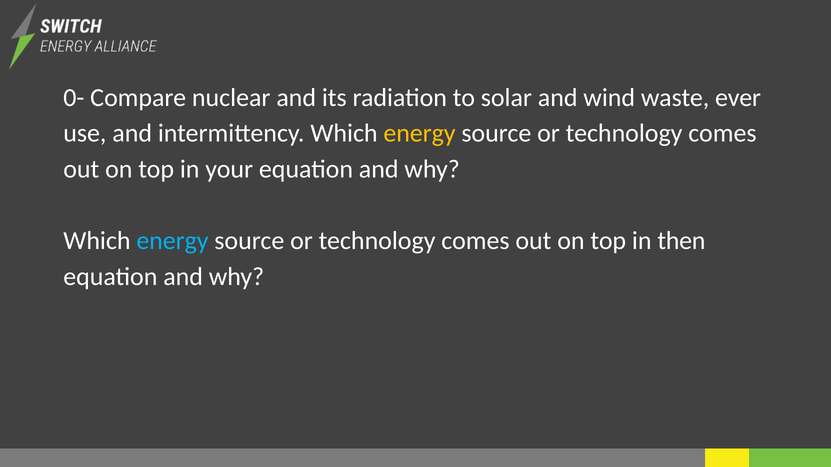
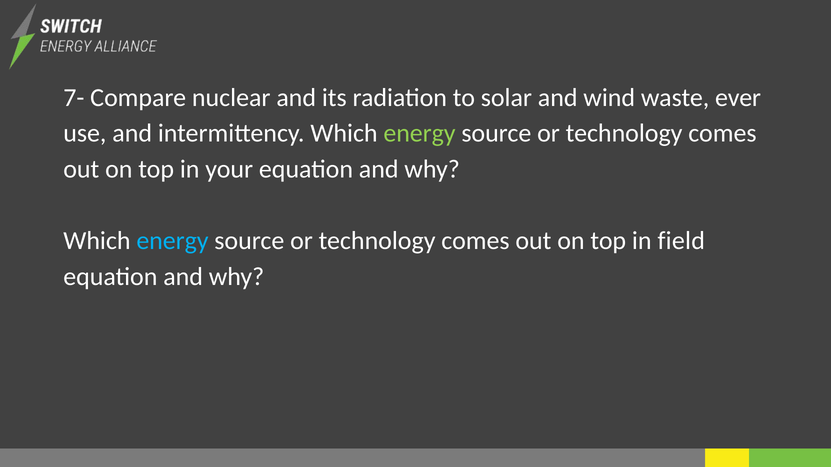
0-: 0- -> 7-
energy at (419, 134) colour: yellow -> light green
then: then -> field
